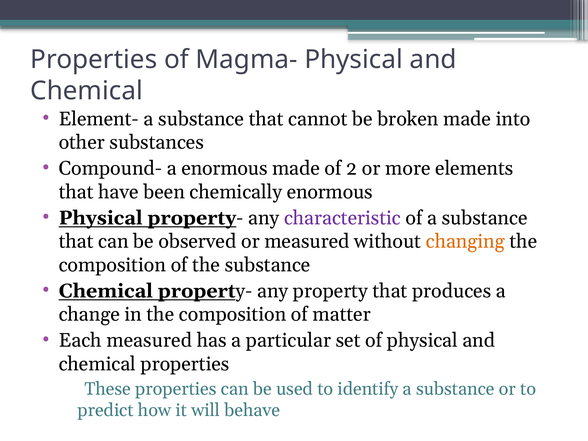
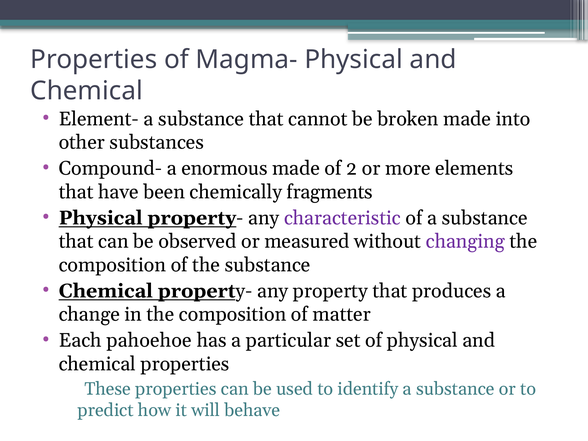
chemically enormous: enormous -> fragments
changing colour: orange -> purple
Each measured: measured -> pahoehoe
